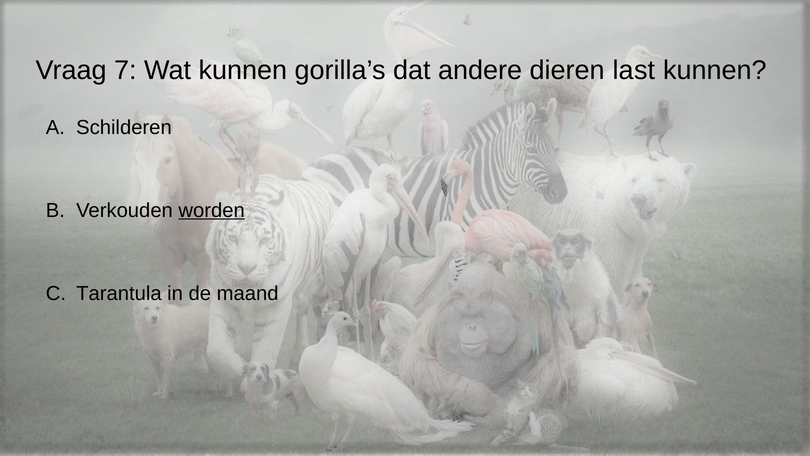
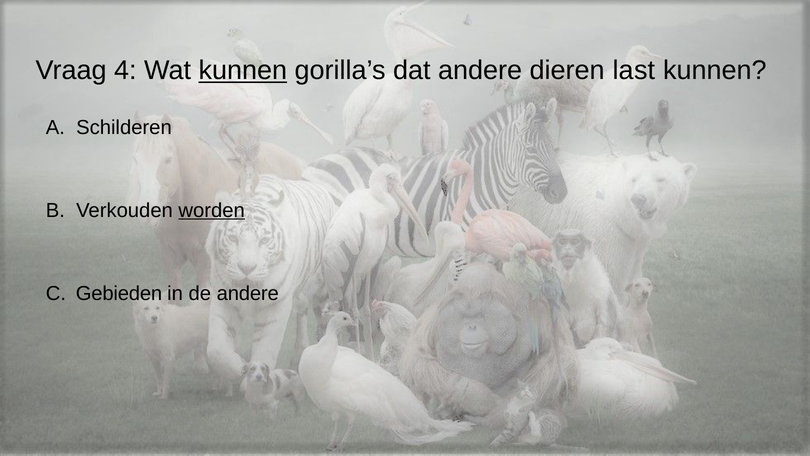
7: 7 -> 4
kunnen at (243, 70) underline: none -> present
Tarantula: Tarantula -> Gebieden
de maand: maand -> andere
